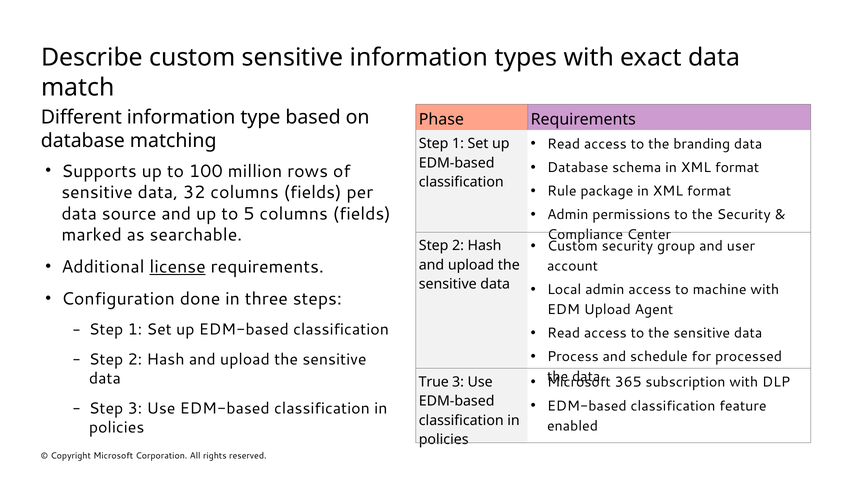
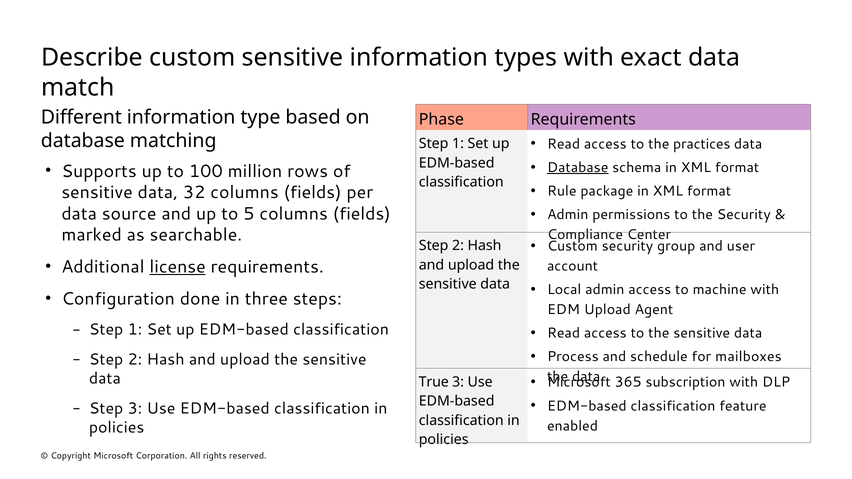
branding: branding -> practices
Database at (578, 168) underline: none -> present
processed: processed -> mailboxes
